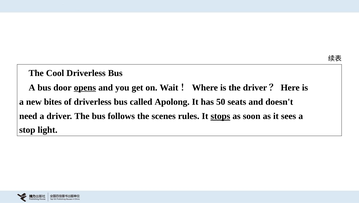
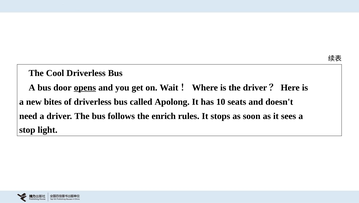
50: 50 -> 10
scenes: scenes -> enrich
stops underline: present -> none
